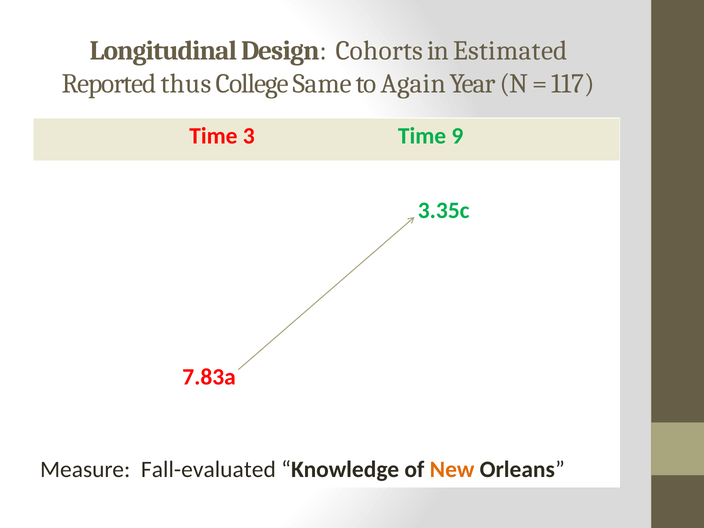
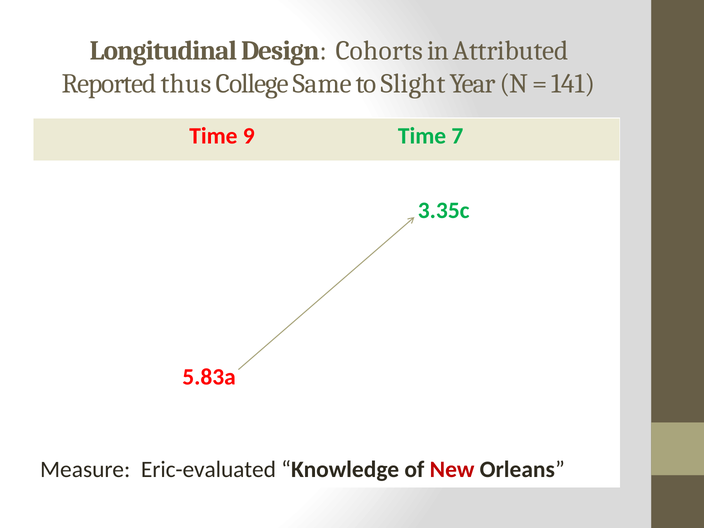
Estimated: Estimated -> Attributed
Again: Again -> Slight
117: 117 -> 141
3: 3 -> 9
9: 9 -> 7
7.83a: 7.83a -> 5.83a
Fall-evaluated: Fall-evaluated -> Eric-evaluated
New colour: orange -> red
